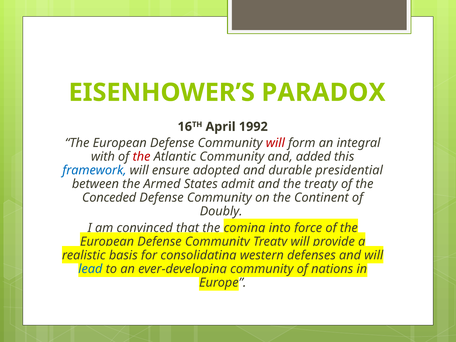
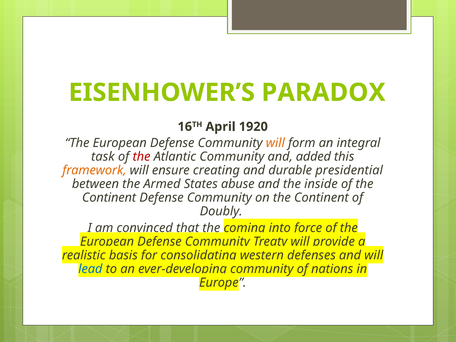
1992: 1992 -> 1920
will at (275, 143) colour: red -> orange
with: with -> task
framework colour: blue -> orange
adopted: adopted -> creating
admit: admit -> abuse
the treaty: treaty -> inside
Conceded at (109, 198): Conceded -> Continent
